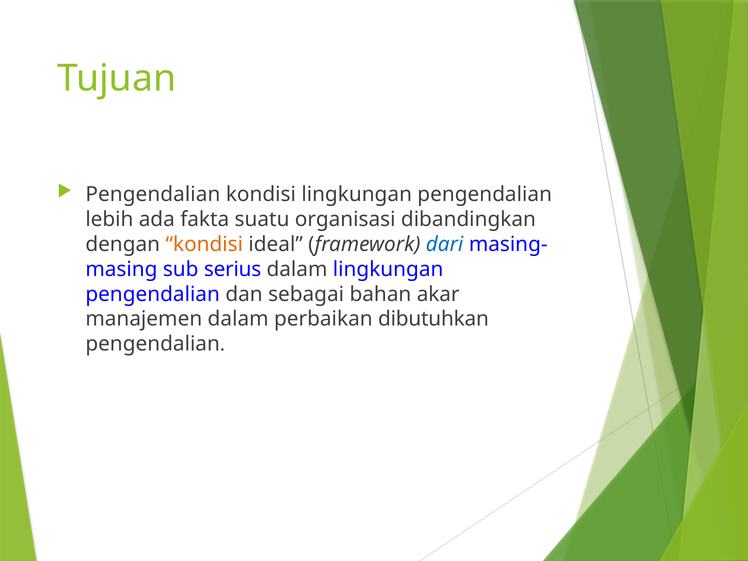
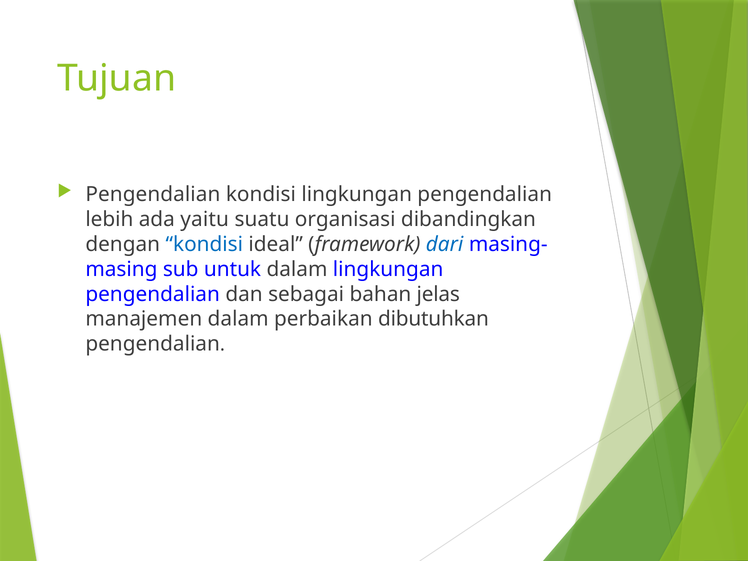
fakta: fakta -> yaitu
kondisi at (204, 244) colour: orange -> blue
serius: serius -> untuk
akar: akar -> jelas
